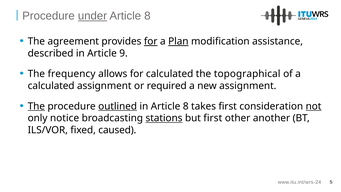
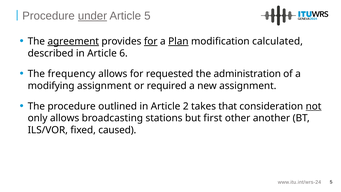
8 at (147, 16): 8 -> 5
agreement underline: none -> present
assistance: assistance -> calculated
9: 9 -> 6
for calculated: calculated -> requested
topographical: topographical -> administration
calculated at (51, 86): calculated -> modifying
The at (36, 106) underline: present -> none
outlined underline: present -> none
in Article 8: 8 -> 2
takes first: first -> that
only notice: notice -> allows
stations underline: present -> none
